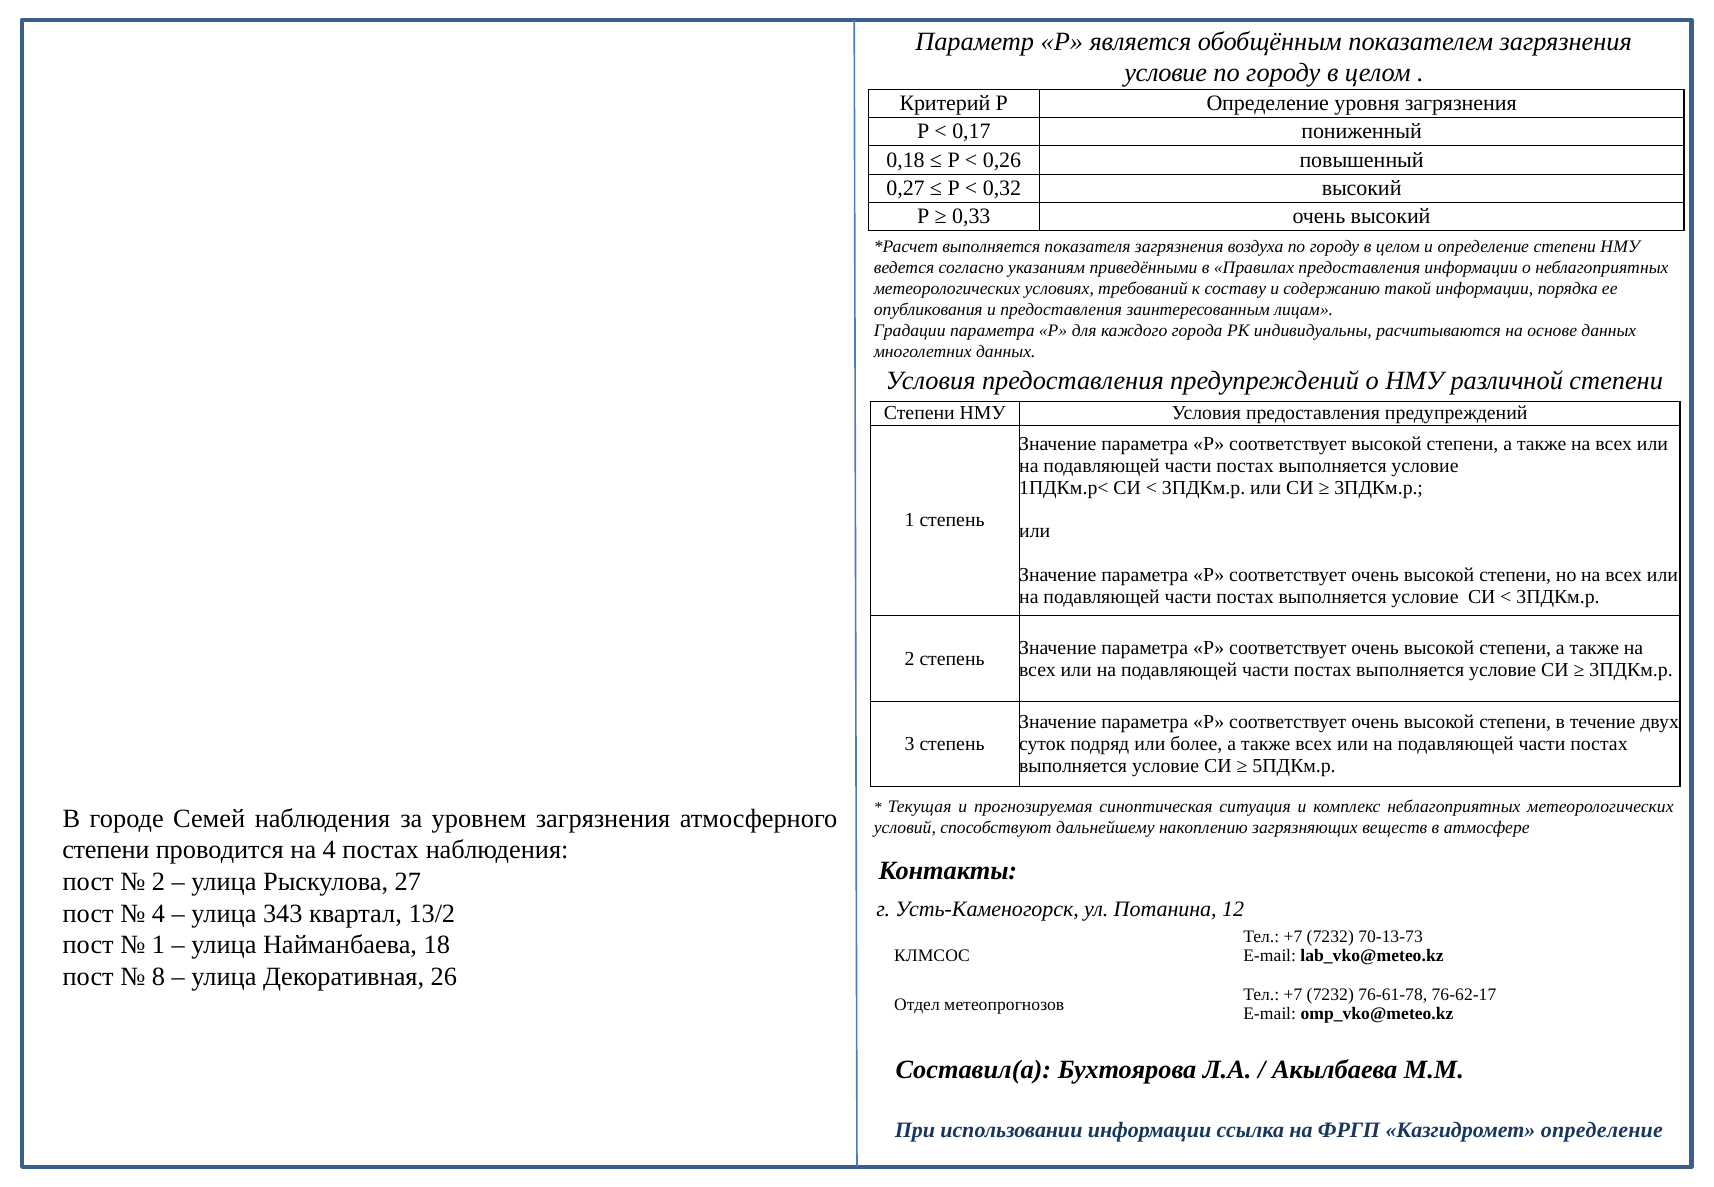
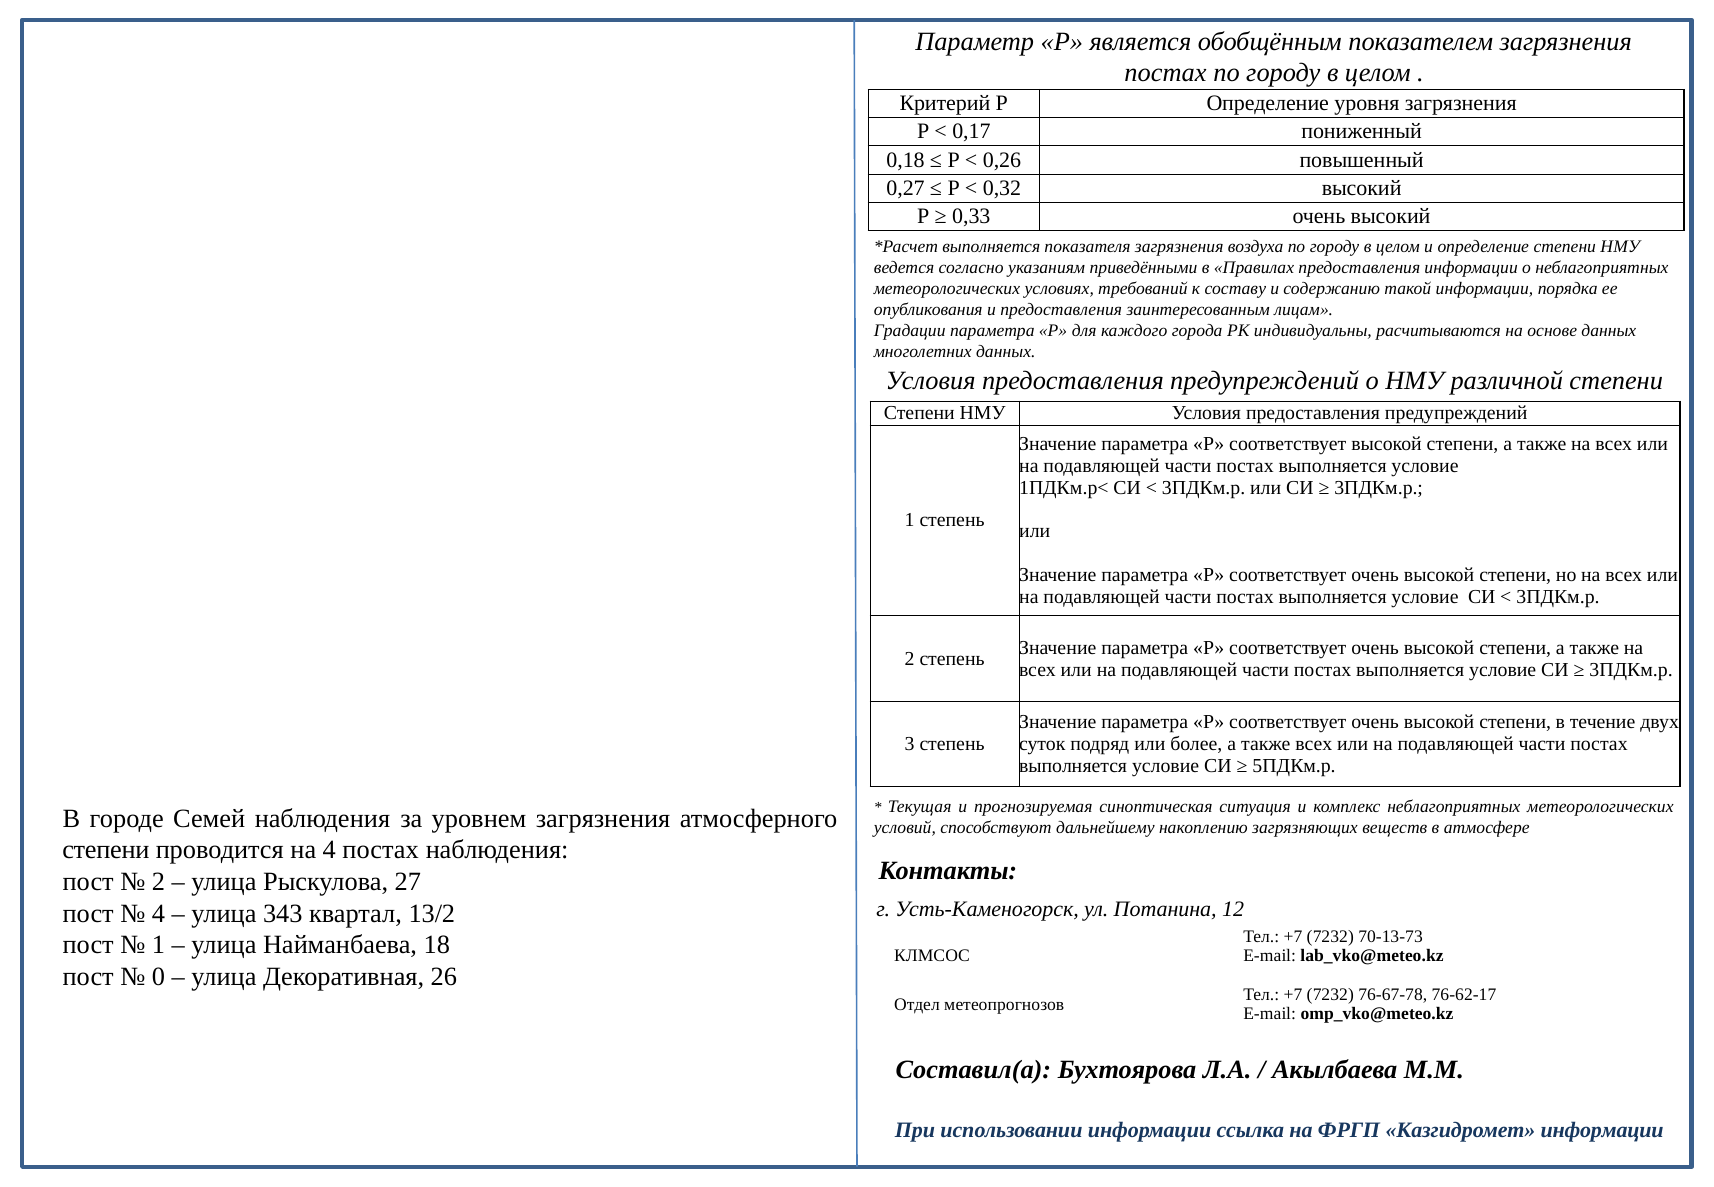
условие at (1166, 73): условие -> постах
8: 8 -> 0
76-61-78: 76-61-78 -> 76-67-78
Казгидромет определение: определение -> информации
